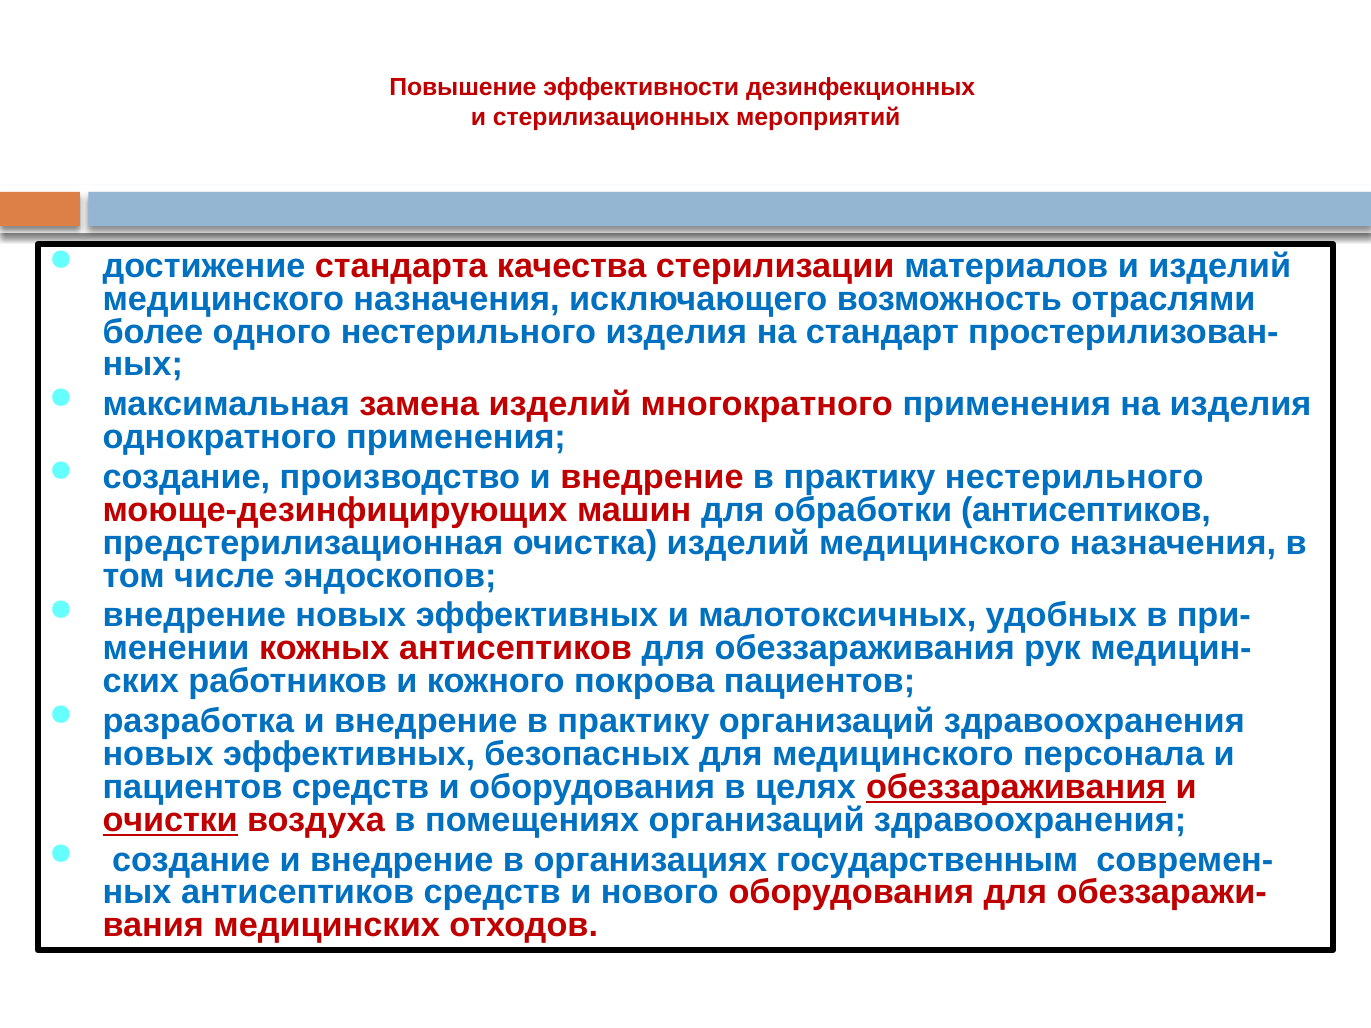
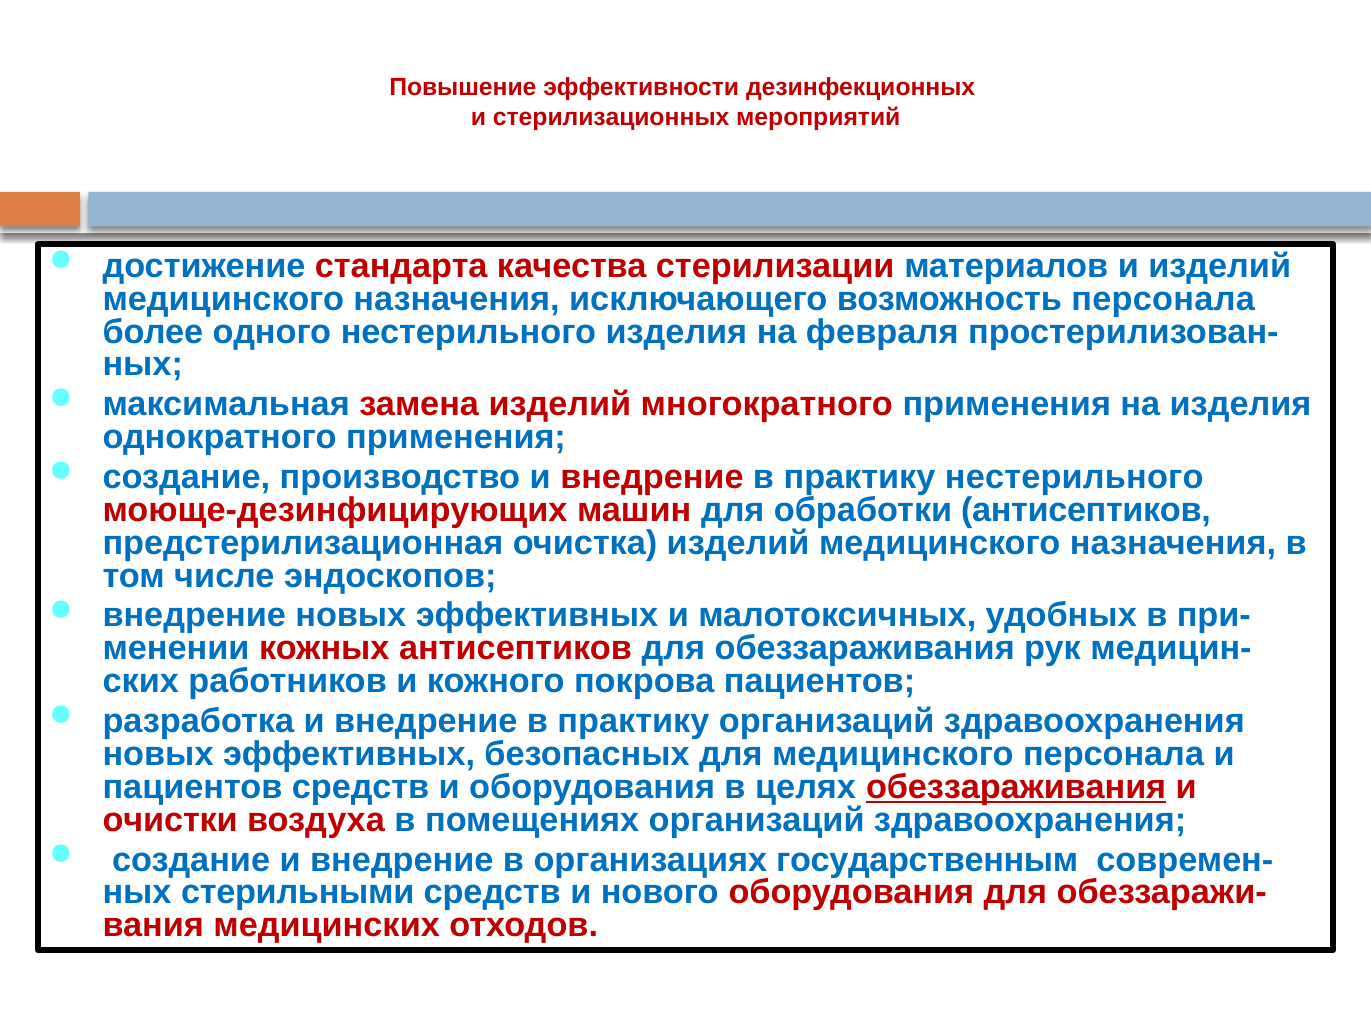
возможность отраслями: отраслями -> персонала
стандарт: стандарт -> февраля
очистки underline: present -> none
антисептиков at (298, 893): антисептиков -> стерильными
